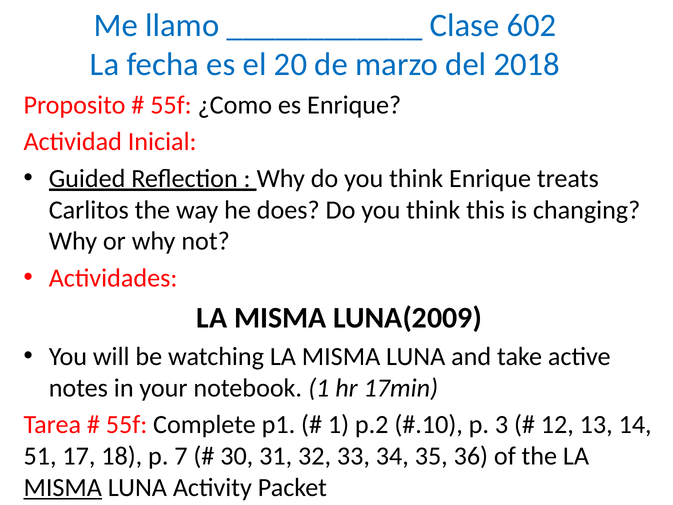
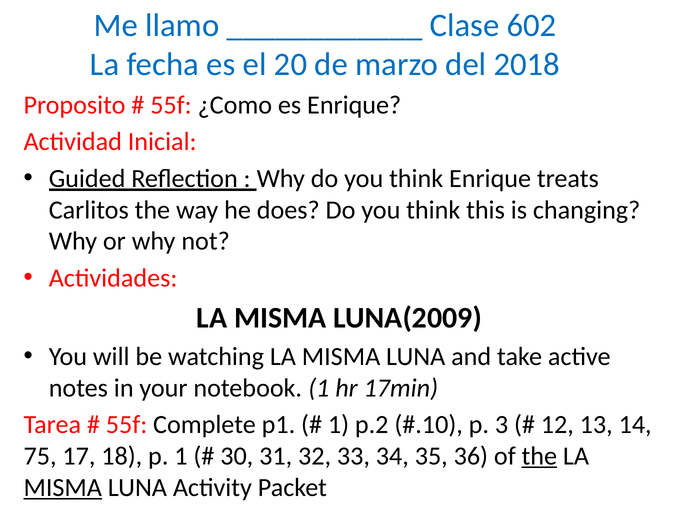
51: 51 -> 75
p 7: 7 -> 1
the at (539, 456) underline: none -> present
